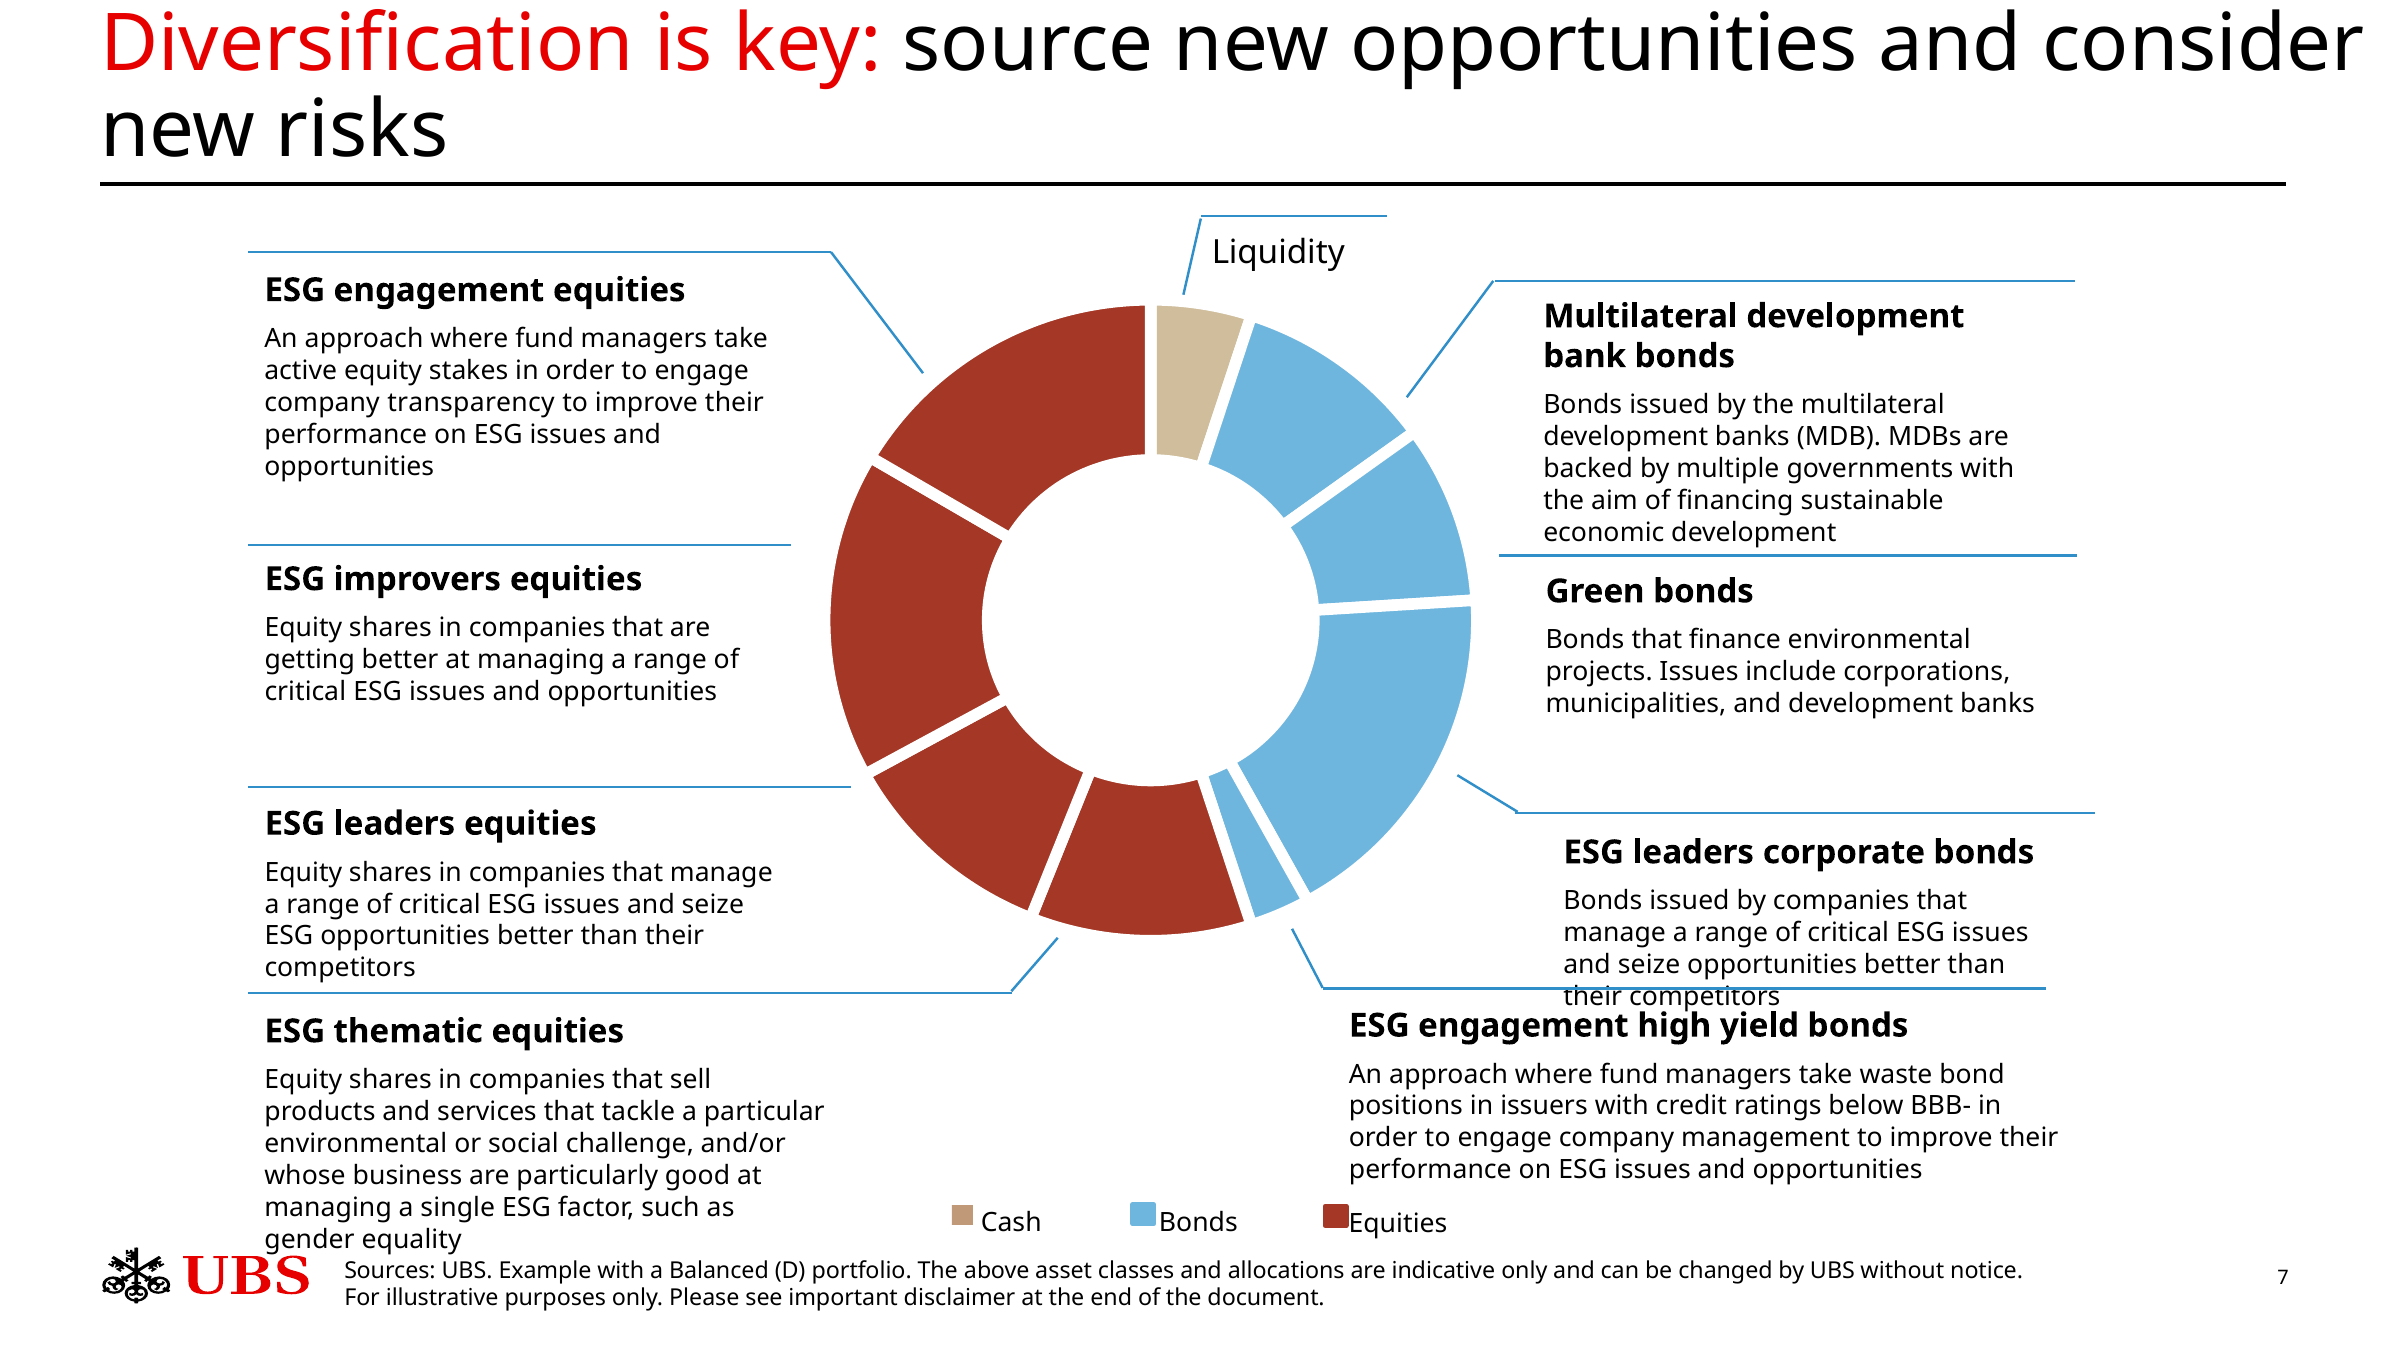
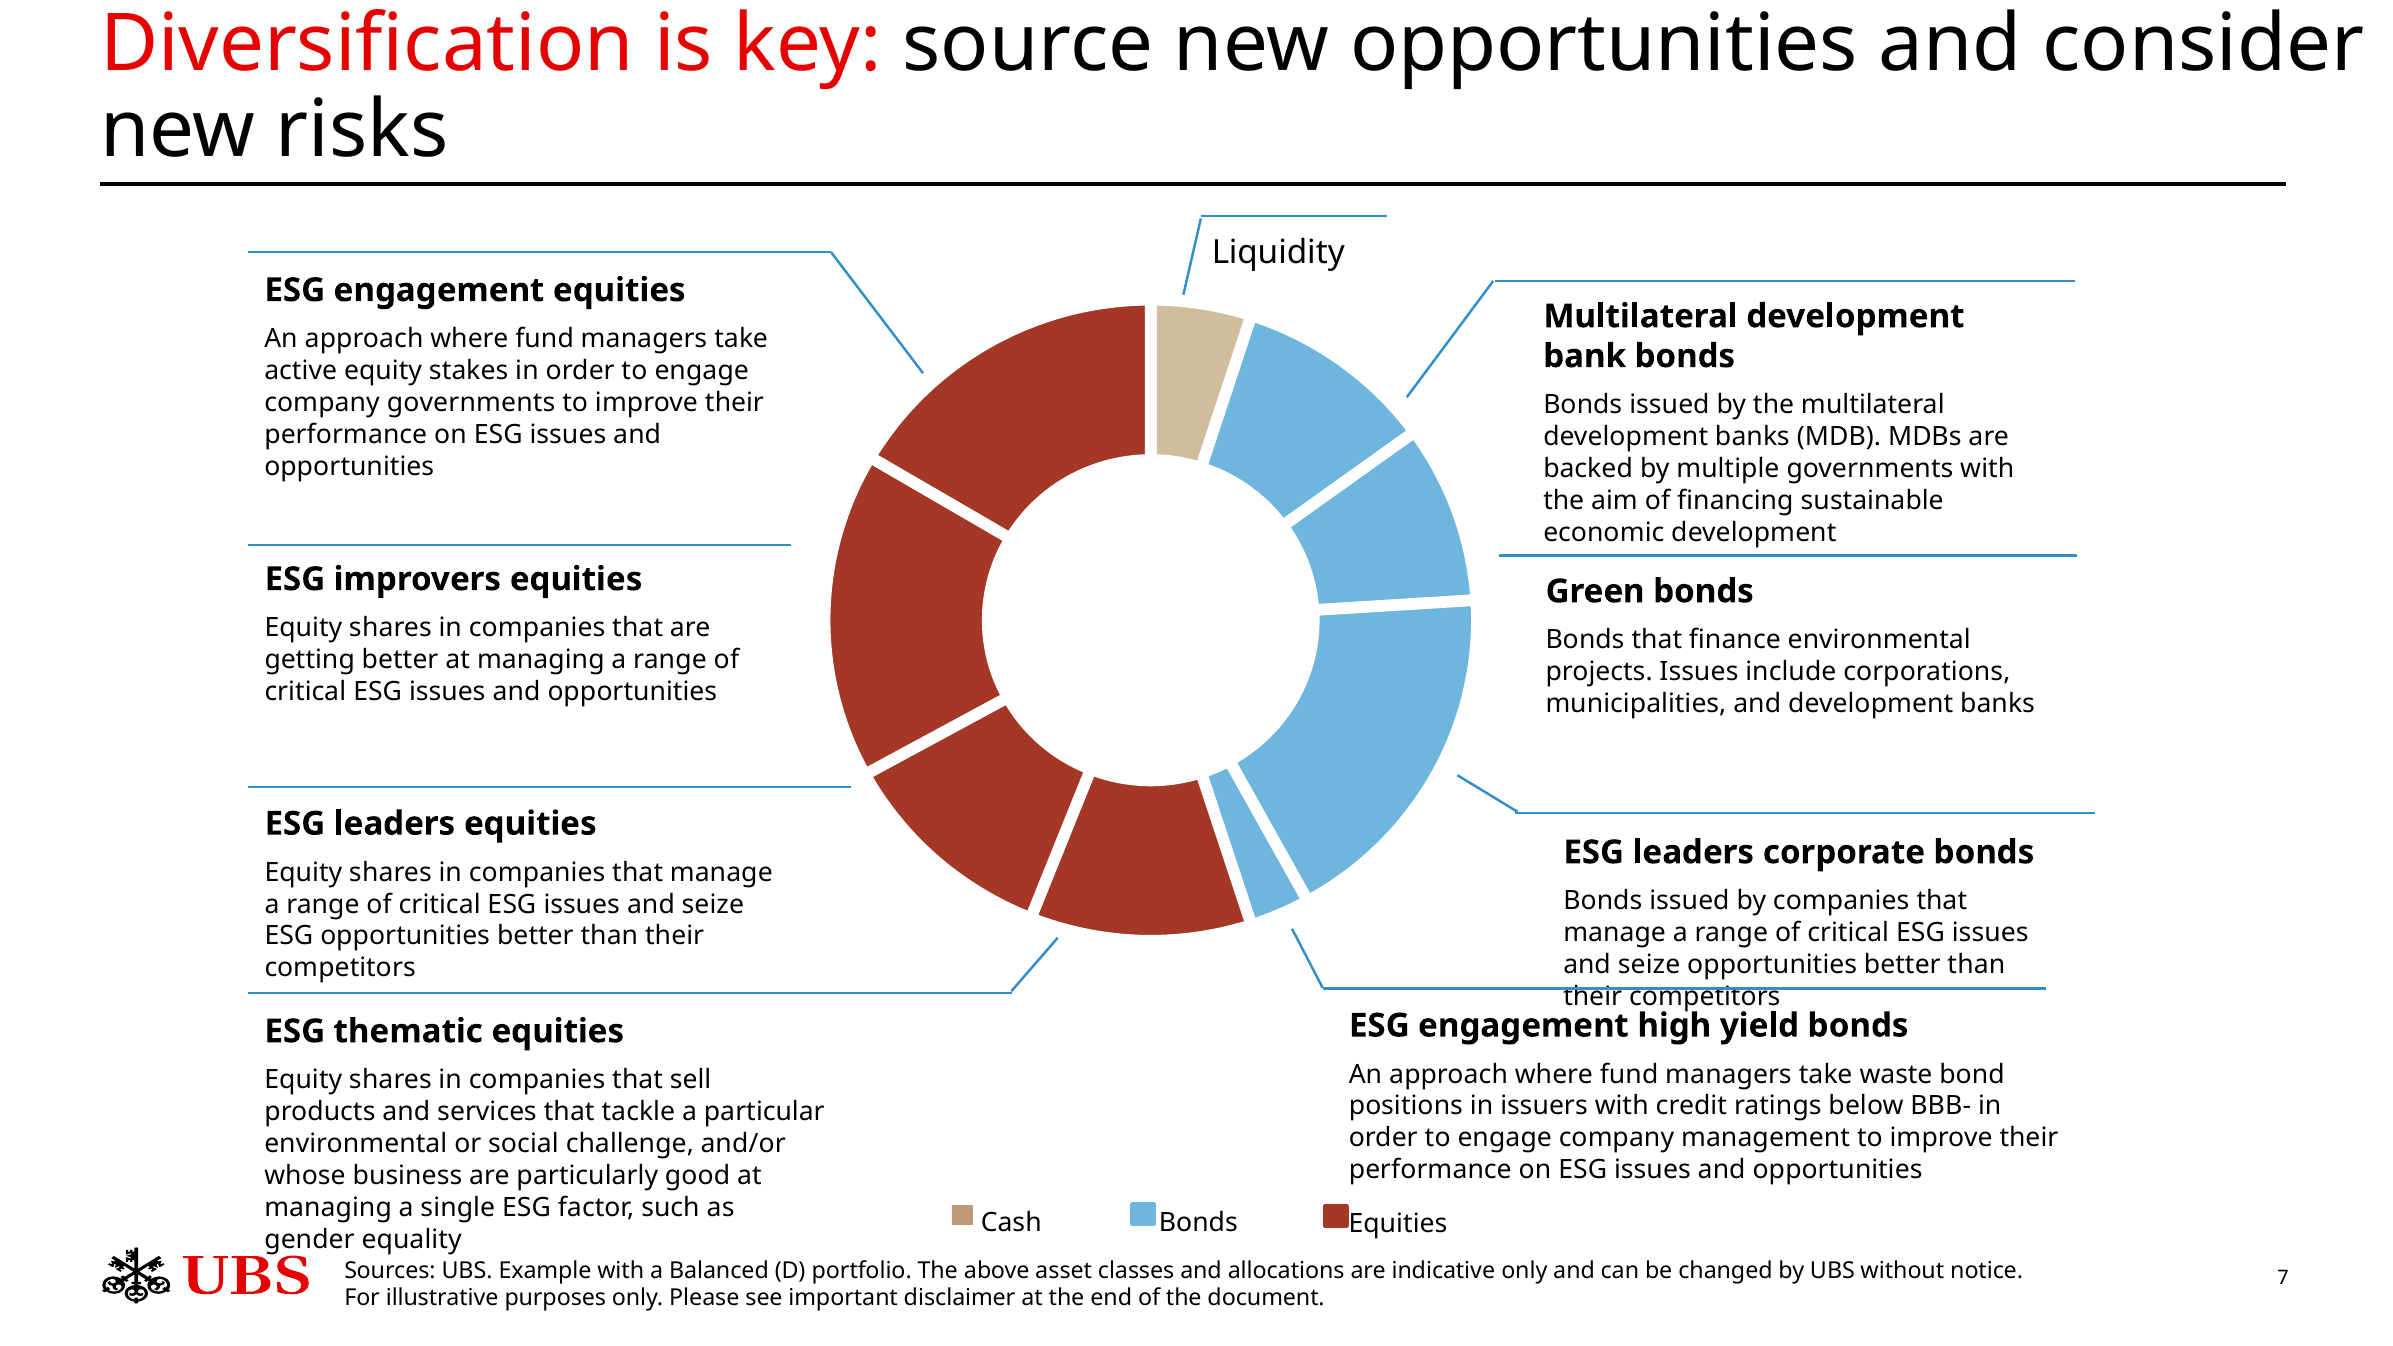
company transparency: transparency -> governments
